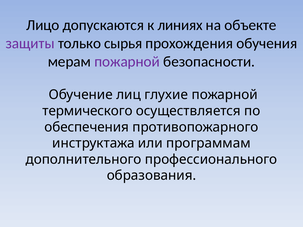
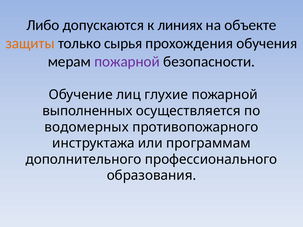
Лицо: Лицо -> Либо
защиты colour: purple -> orange
термического: термического -> выполненных
обеспечения: обеспечения -> водомерных
